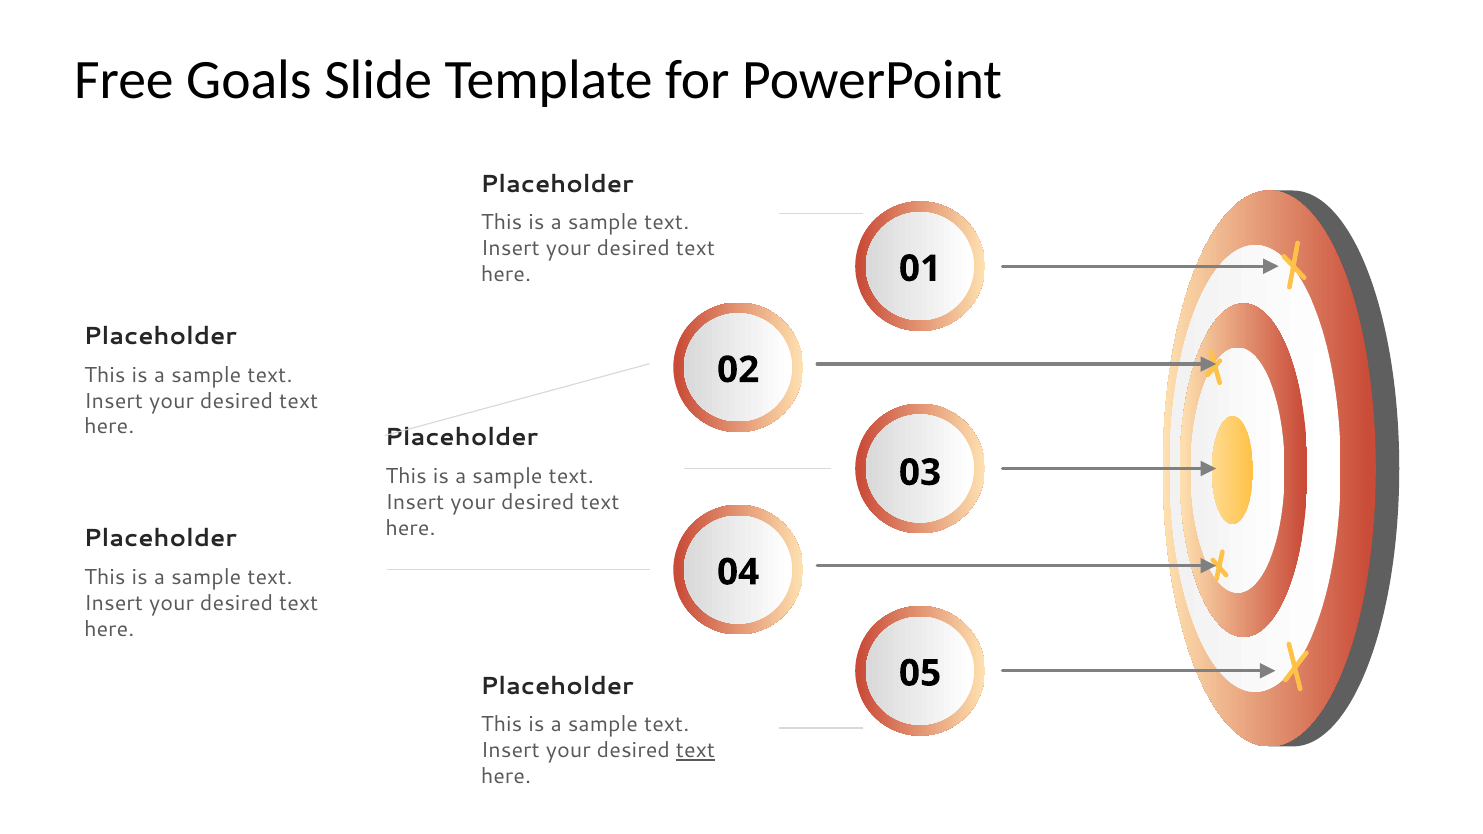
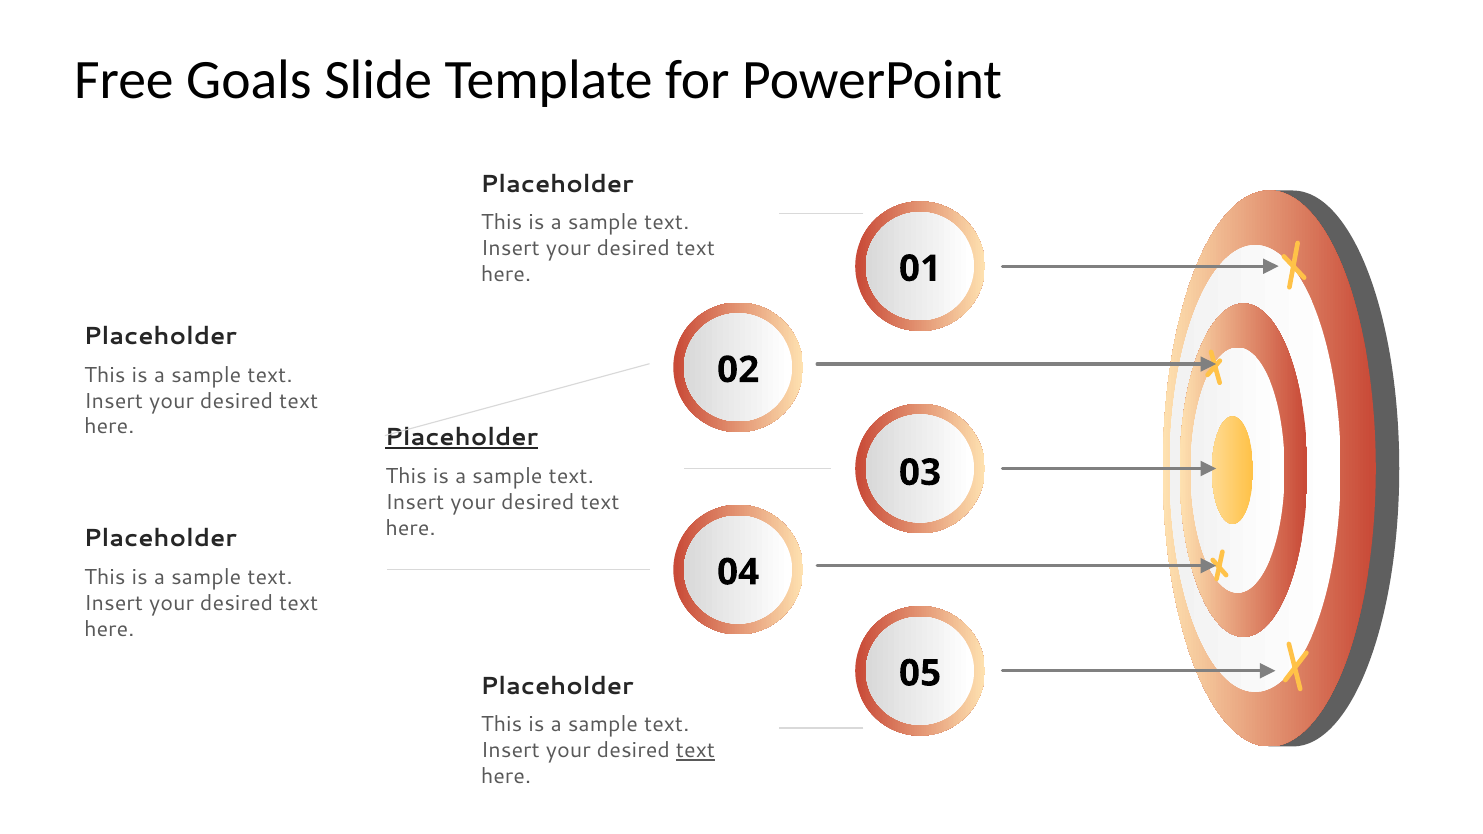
Placeholder at (461, 438) underline: none -> present
